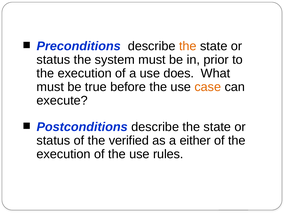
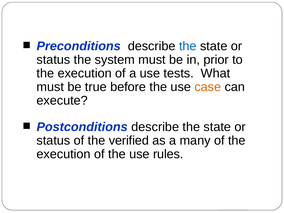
the at (188, 46) colour: orange -> blue
does: does -> tests
either: either -> many
